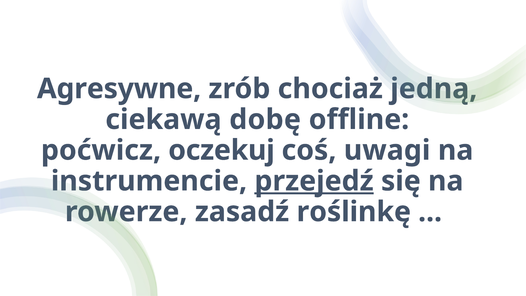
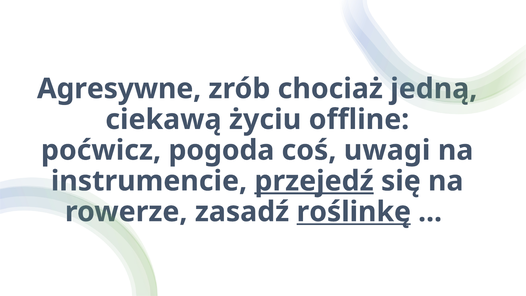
dobę: dobę -> życiu
oczekuj: oczekuj -> pogoda
roślinkę underline: none -> present
